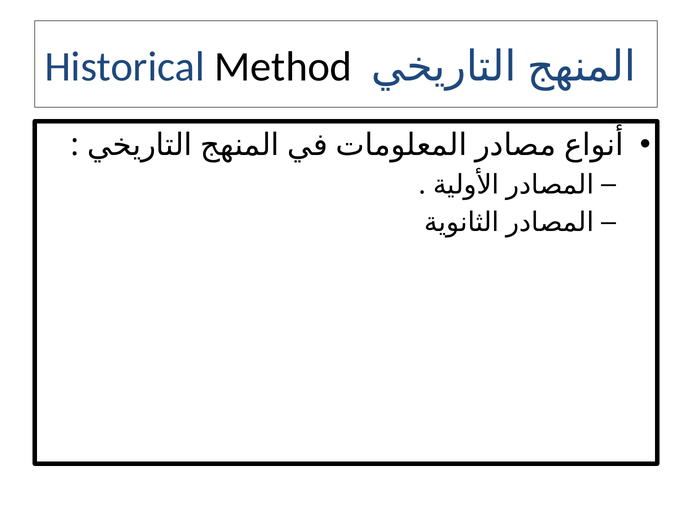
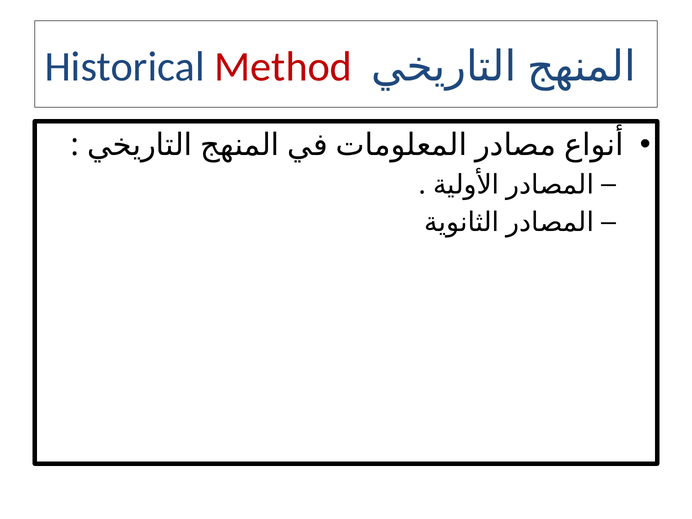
Method colour: black -> red
